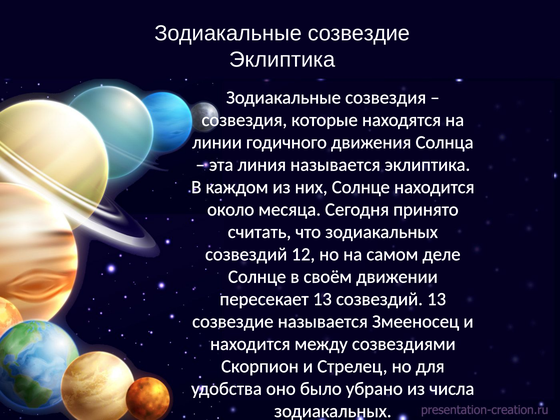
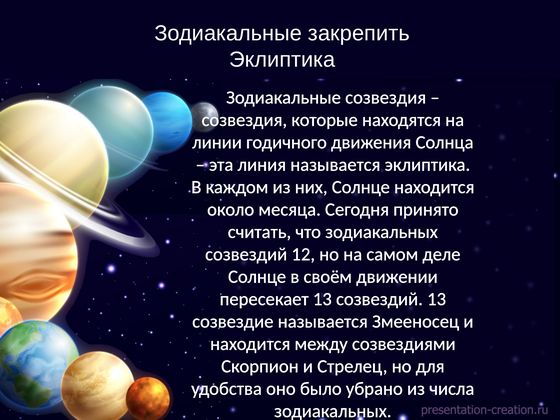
Зодиакальные созвездие: созвездие -> закрепить
